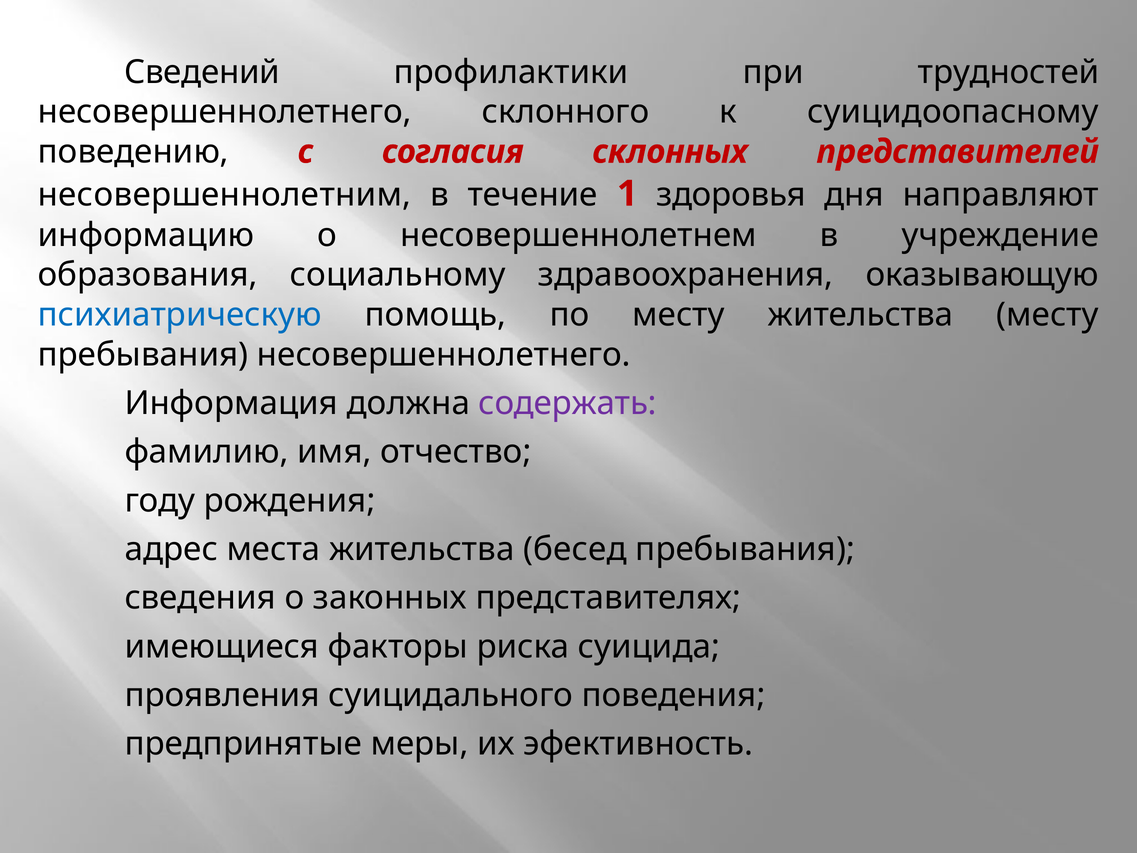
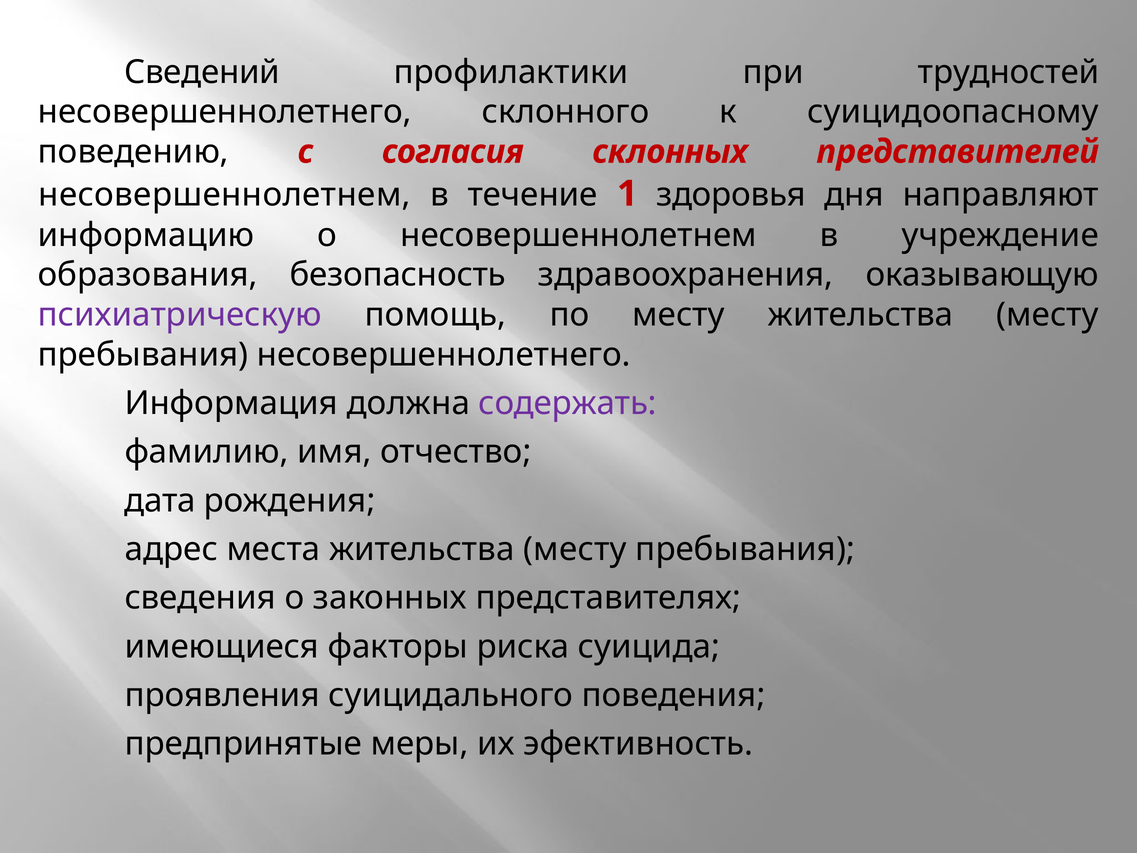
несовершеннолетним at (225, 195): несовершеннолетним -> несовершеннолетнем
социальному: социальному -> безопасность
психиатрическую colour: blue -> purple
году: году -> дата
места жительства бесед: бесед -> месту
